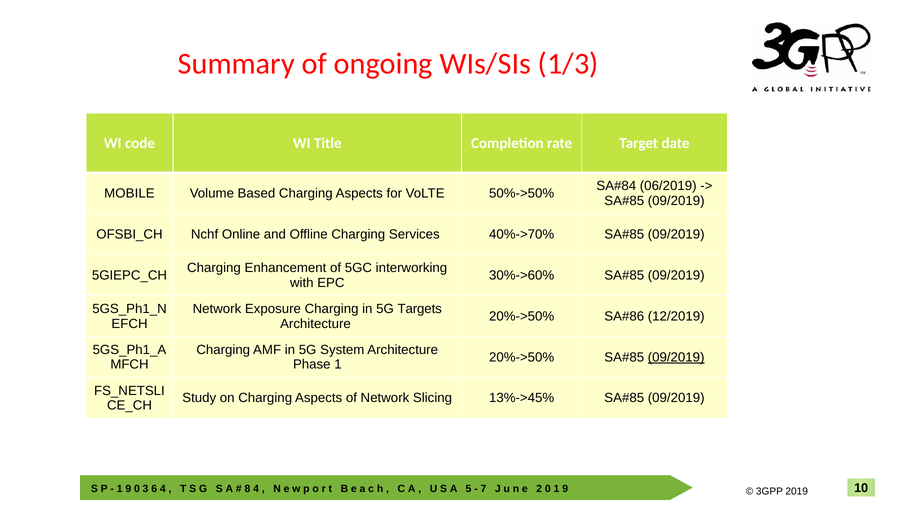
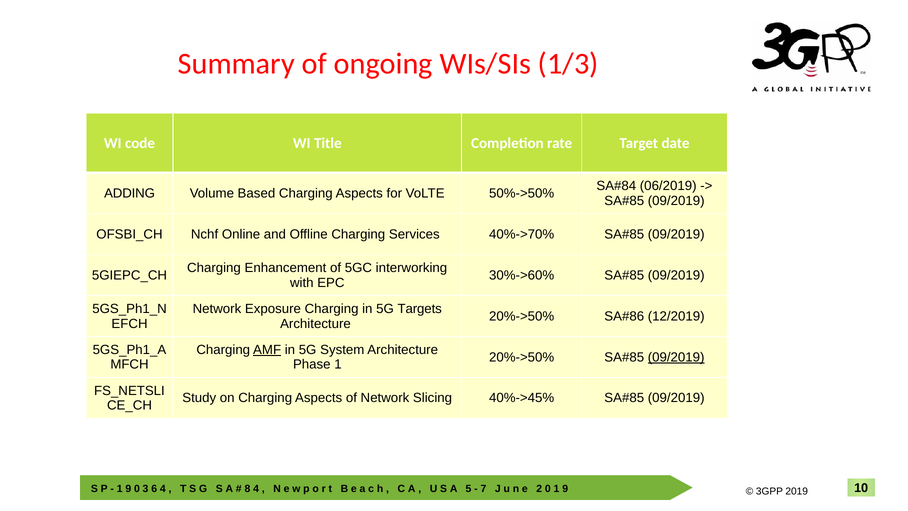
MOBILE: MOBILE -> ADDING
AMF underline: none -> present
13%->45%: 13%->45% -> 40%->45%
